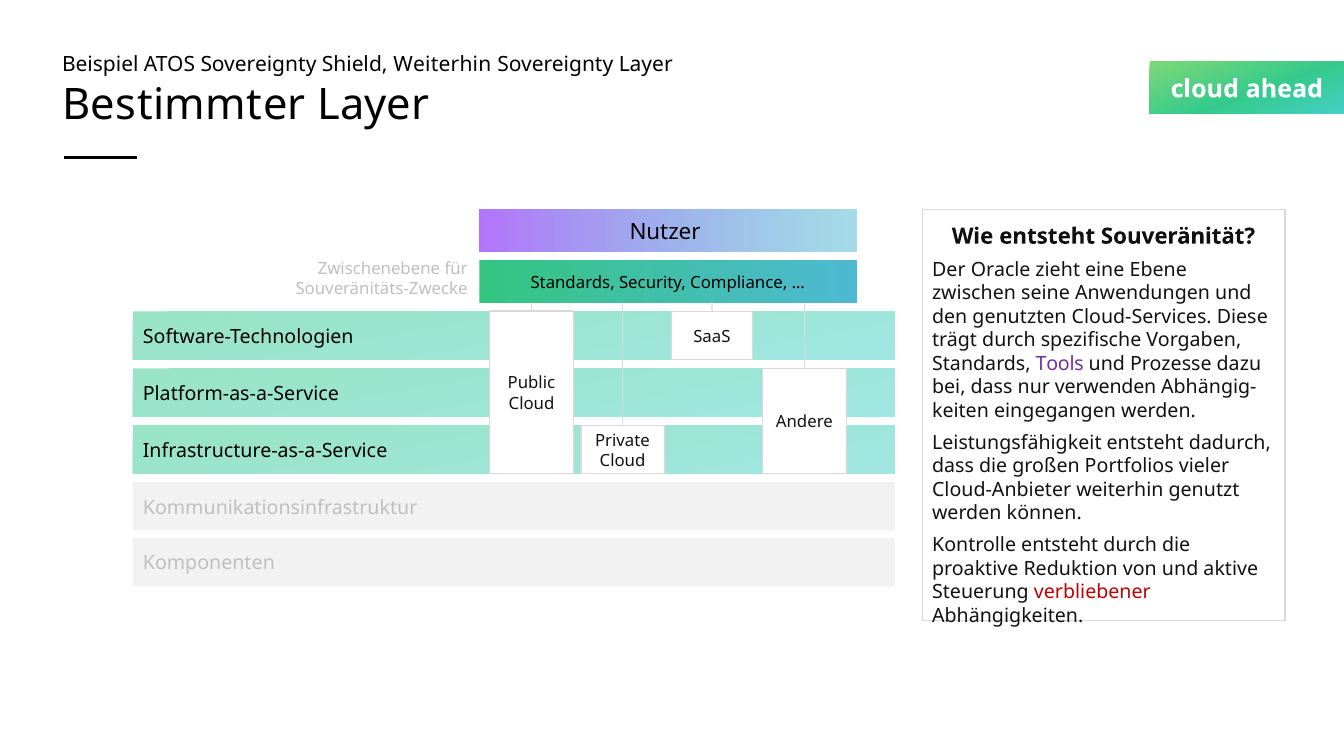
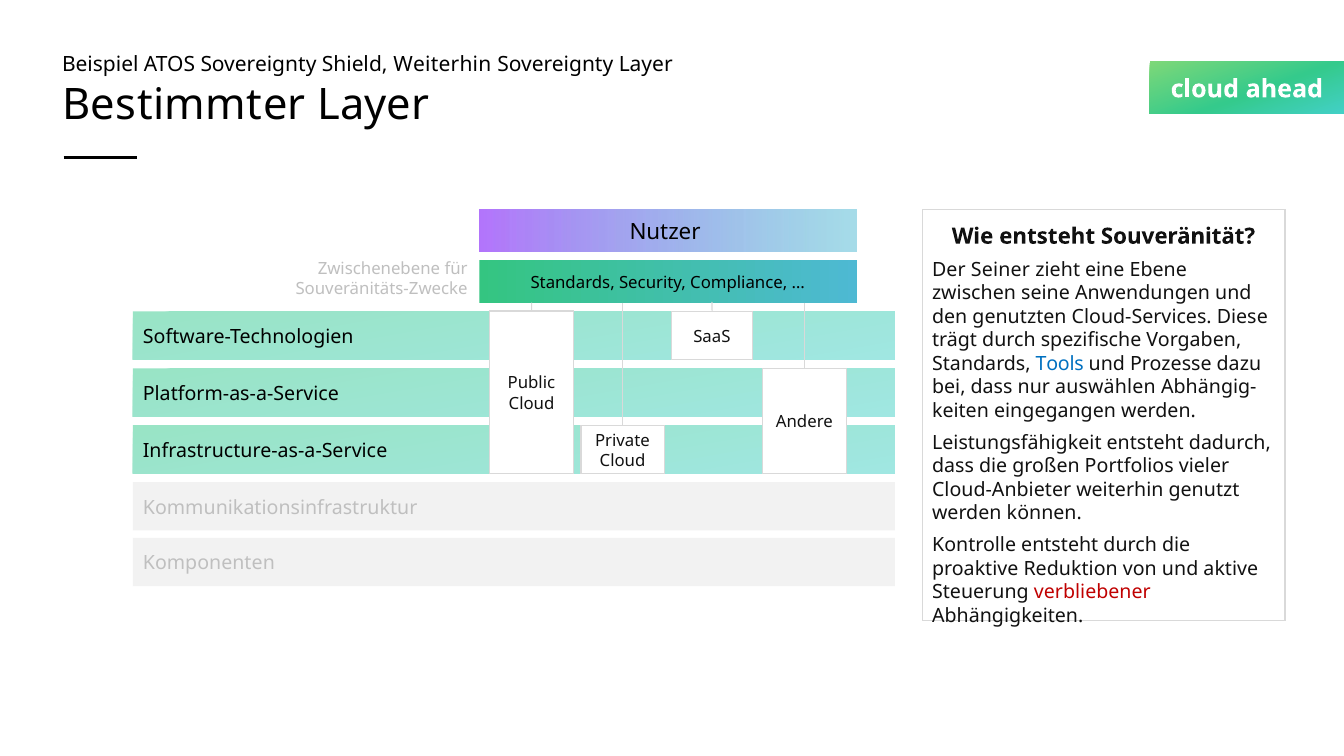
Oracle: Oracle -> Seiner
Tools colour: purple -> blue
verwenden: verwenden -> auswählen
